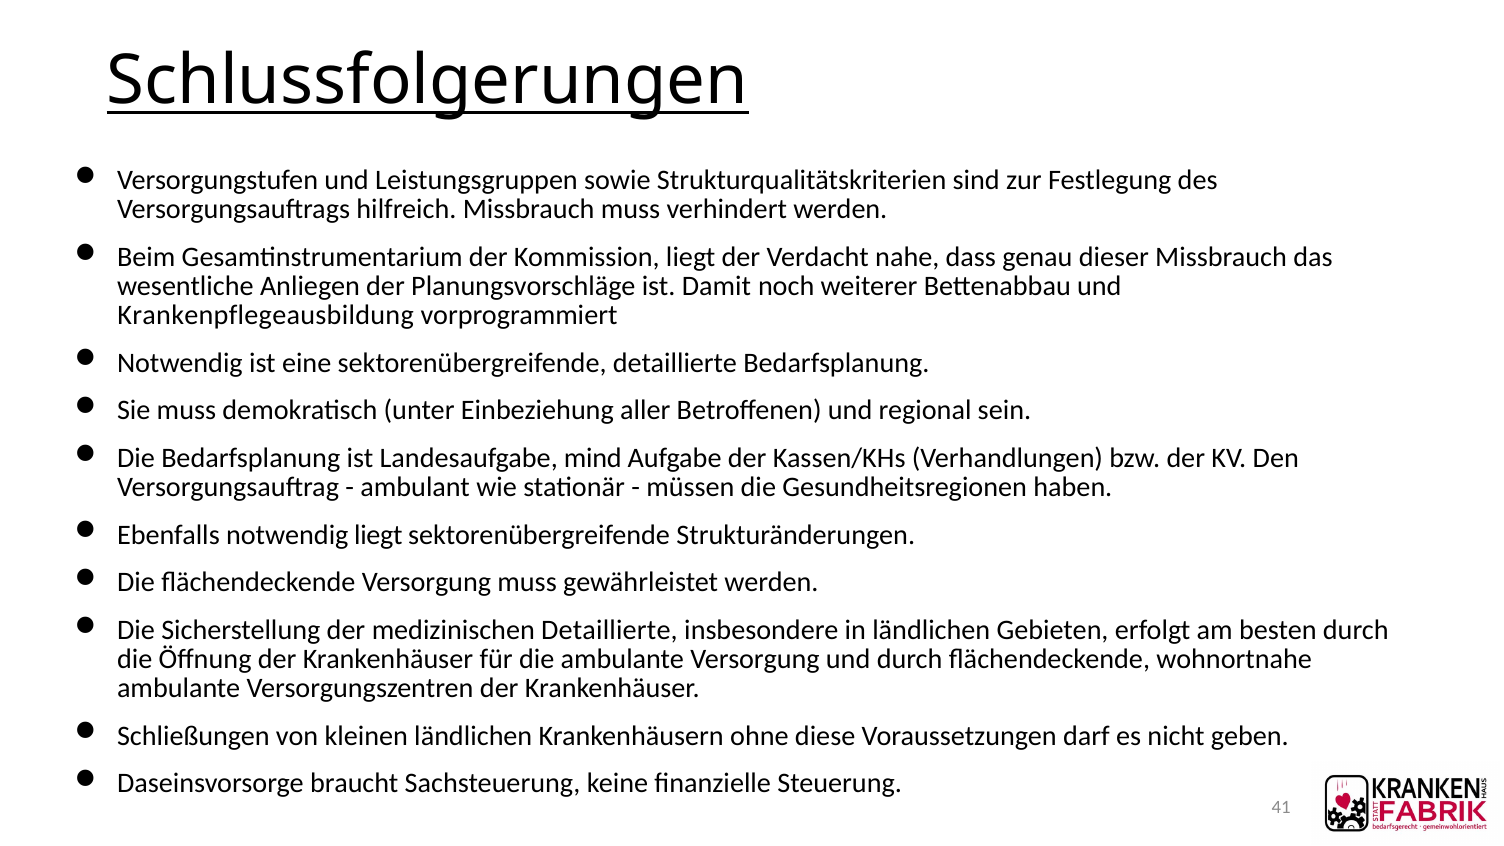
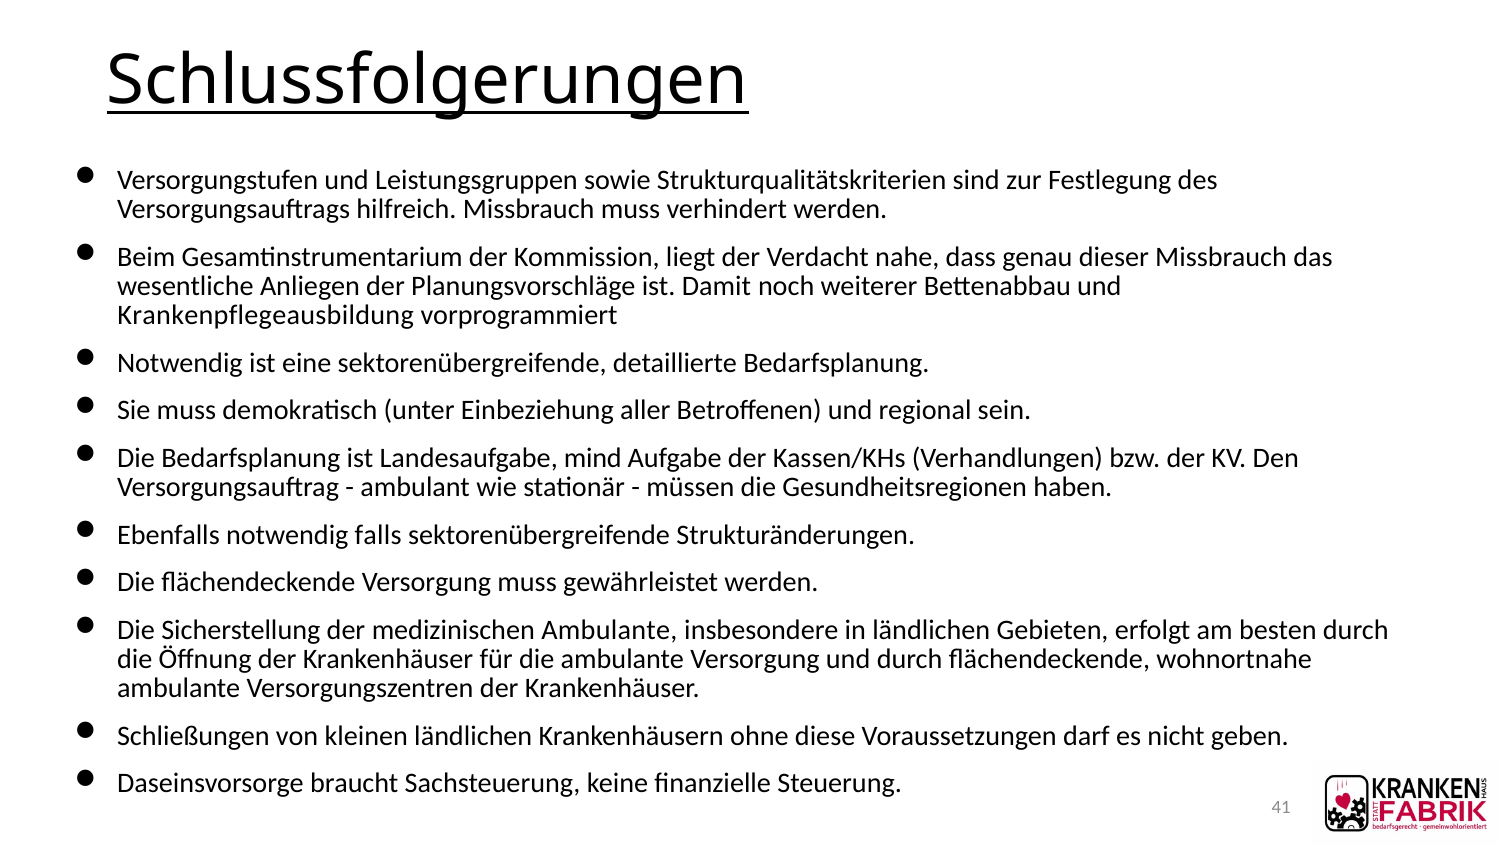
notwendig liegt: liegt -> falls
medizinischen Detaillierte: Detaillierte -> Ambulante
